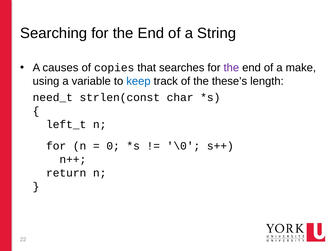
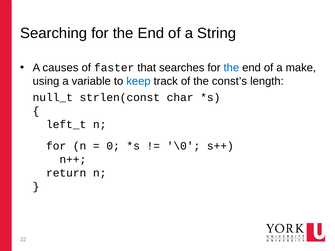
copies: copies -> faster
the at (231, 68) colour: purple -> blue
these’s: these’s -> const’s
need_t: need_t -> null_t
